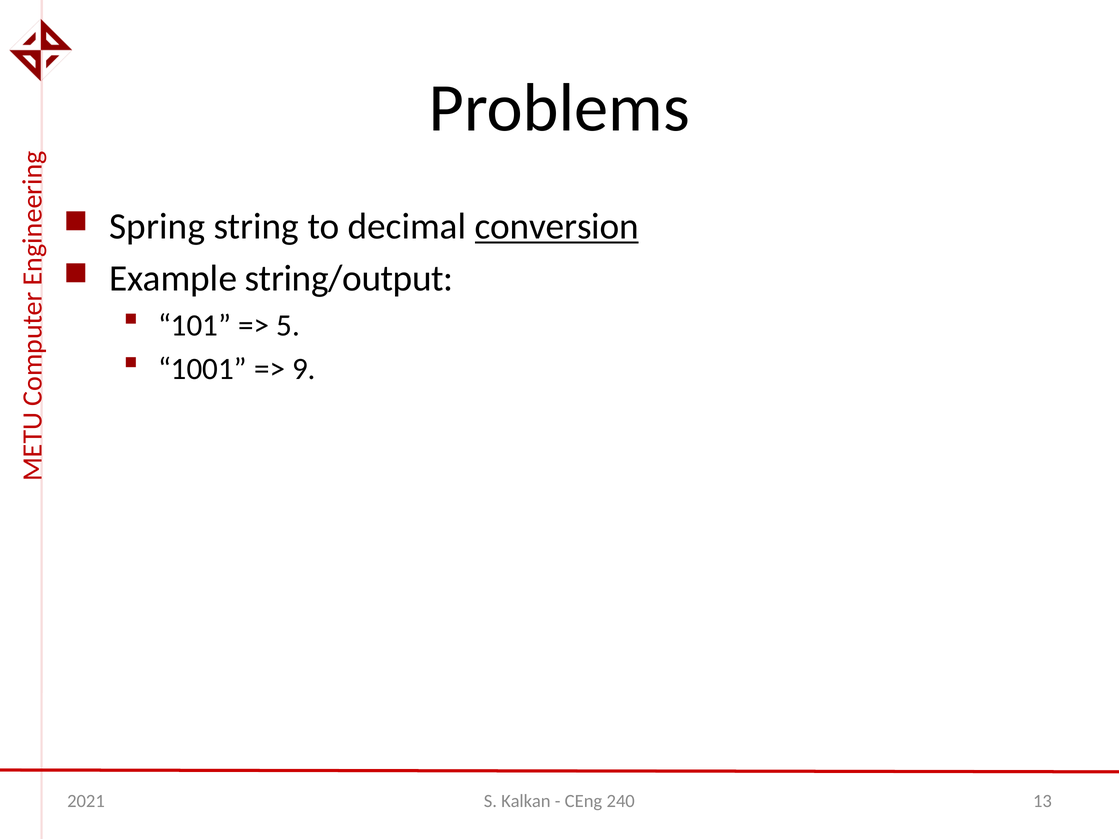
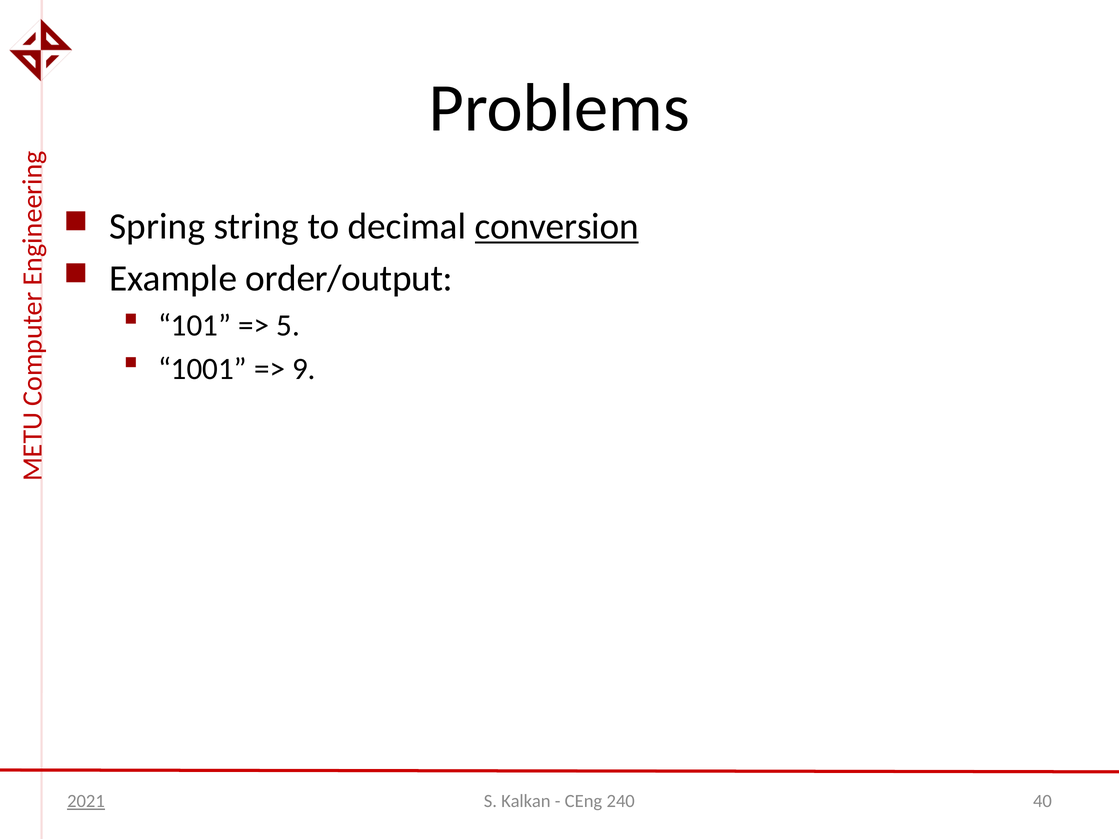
string/output: string/output -> order/output
2021 underline: none -> present
13: 13 -> 40
